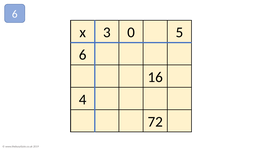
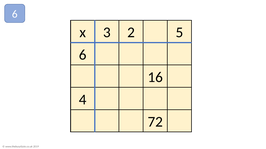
0: 0 -> 2
